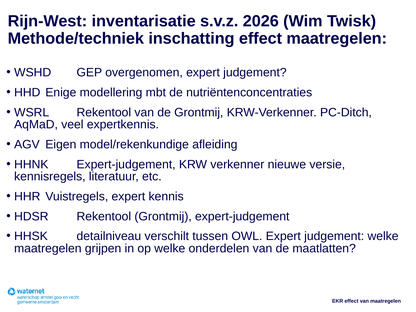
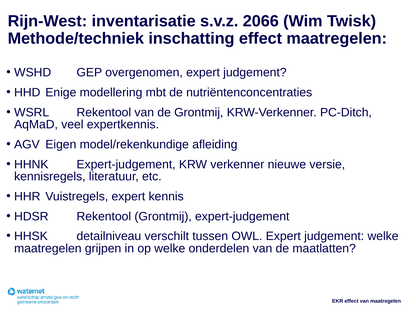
2026: 2026 -> 2066
